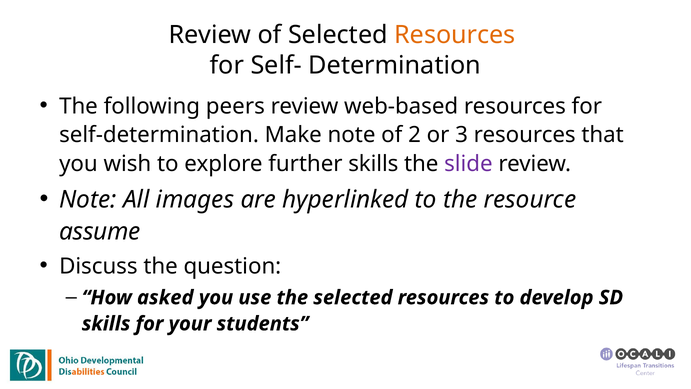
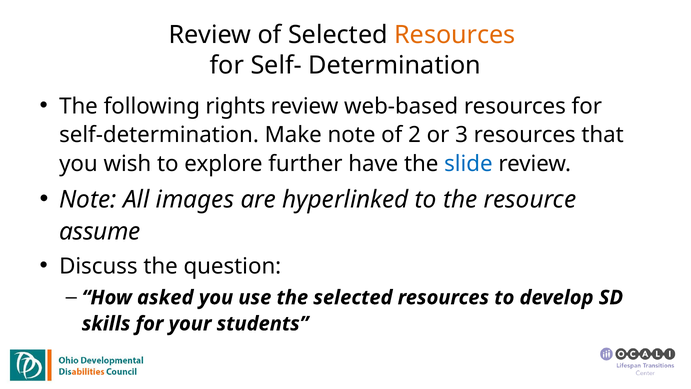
peers: peers -> rights
further skills: skills -> have
slide colour: purple -> blue
